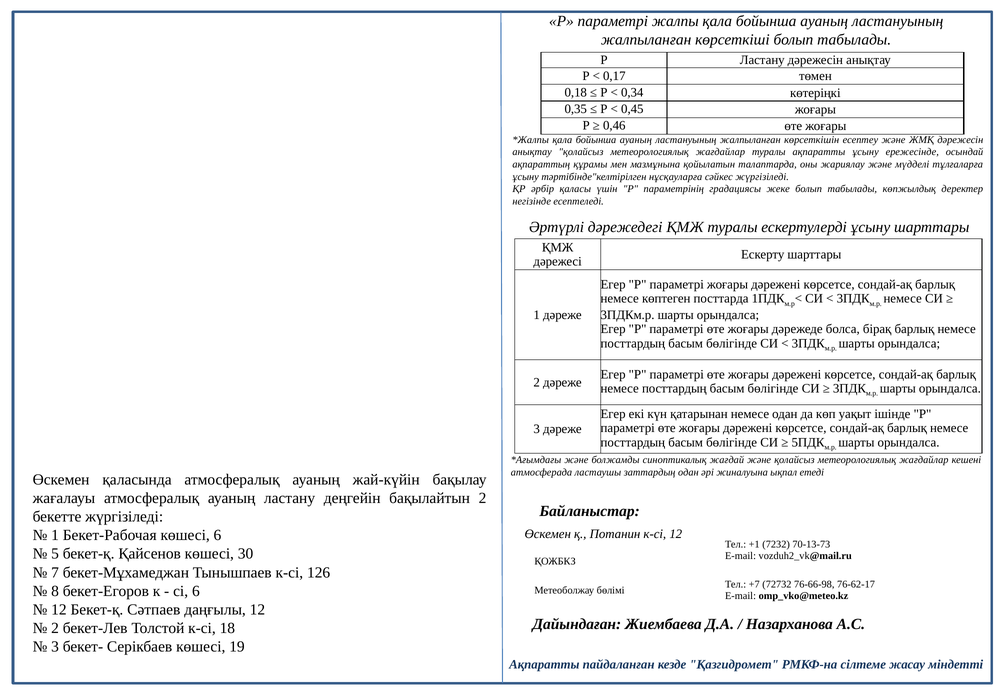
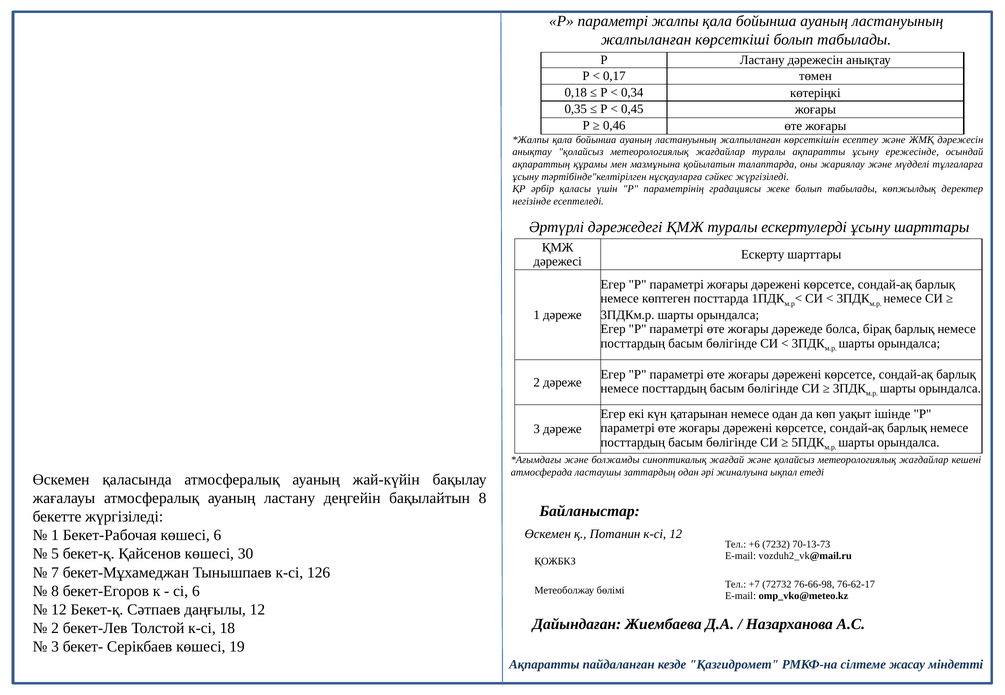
бақылайтын 2: 2 -> 8
+1: +1 -> +6
